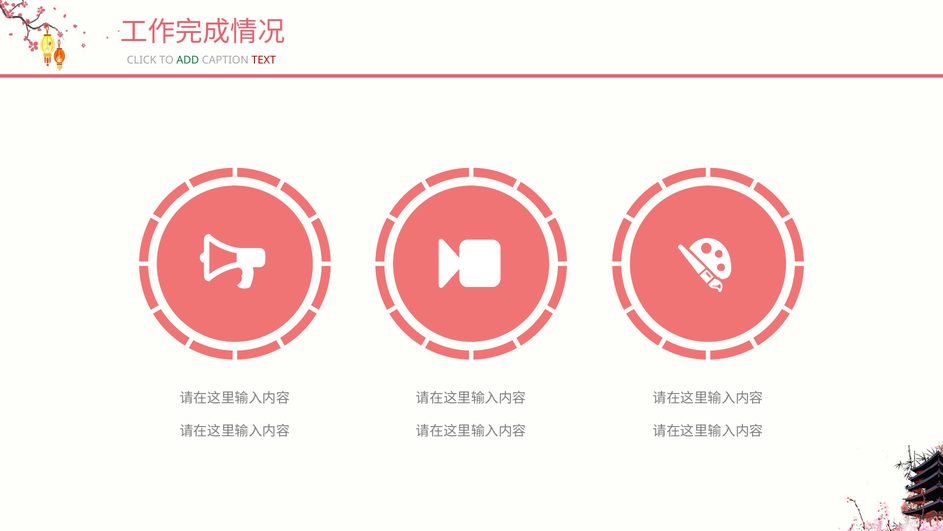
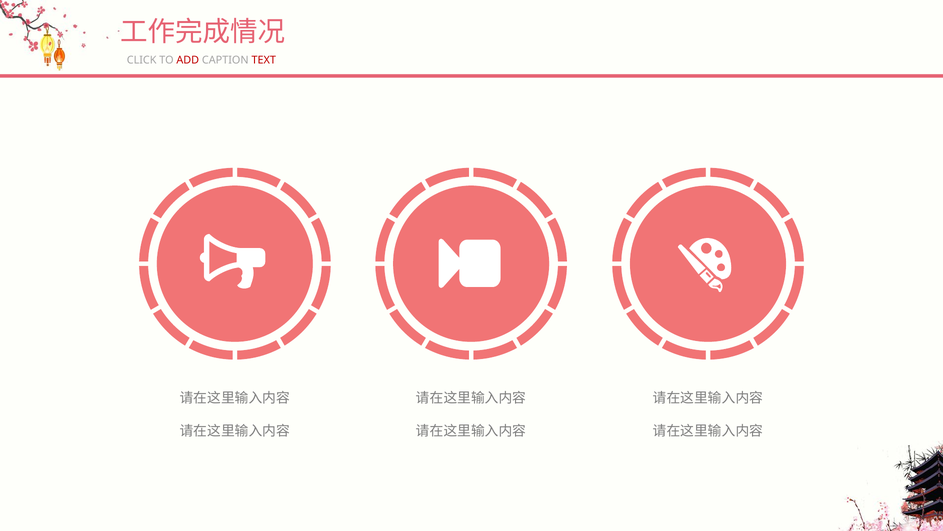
ADD colour: green -> red
